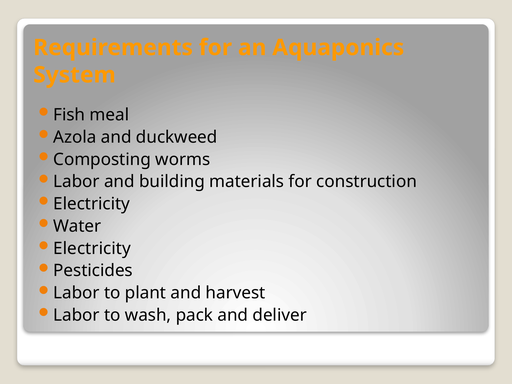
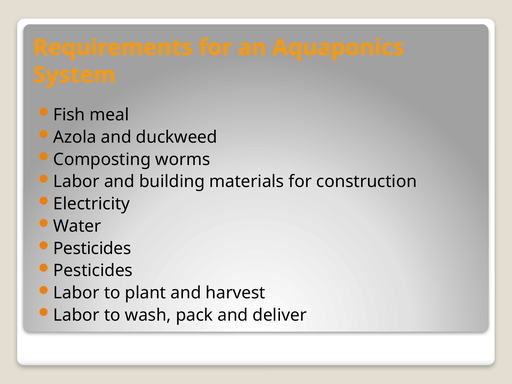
Electricity at (92, 248): Electricity -> Pesticides
